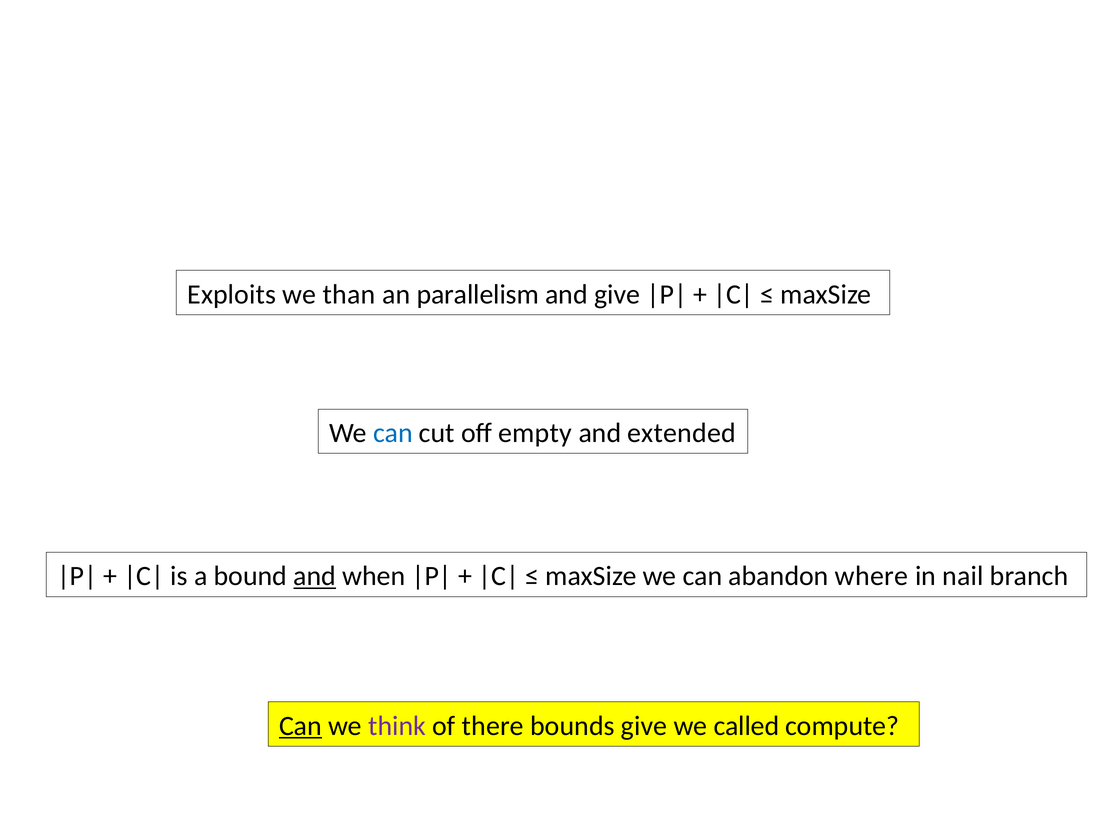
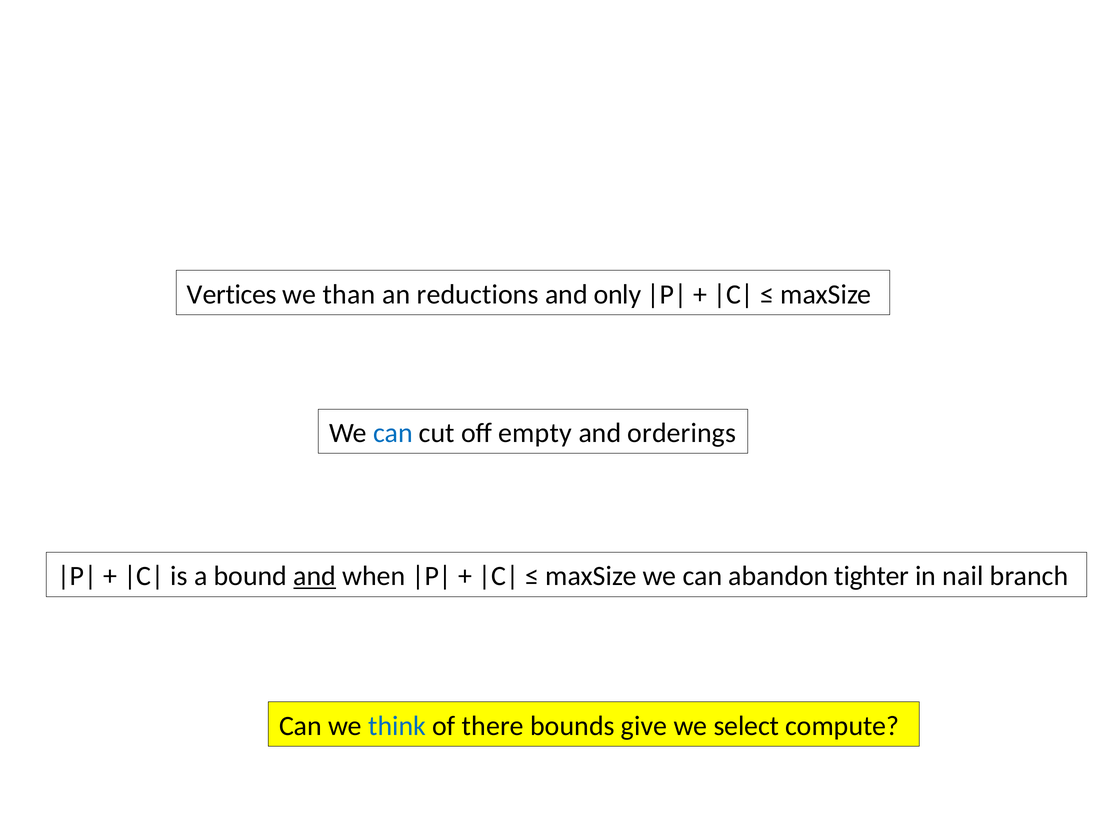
Exploits: Exploits -> Vertices
parallelism: parallelism -> reductions
and give: give -> only
extended: extended -> orderings
where: where -> tighter
Can at (301, 726) underline: present -> none
think colour: purple -> blue
called: called -> select
